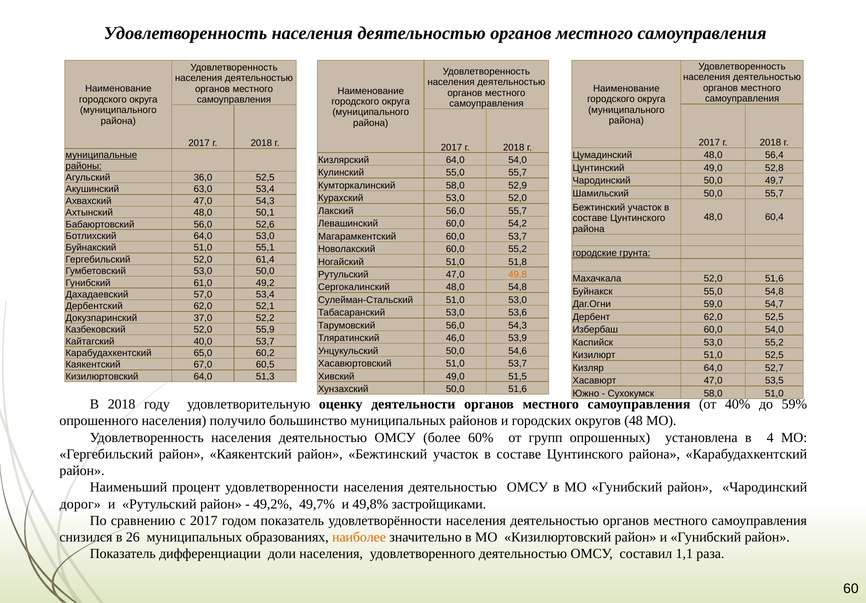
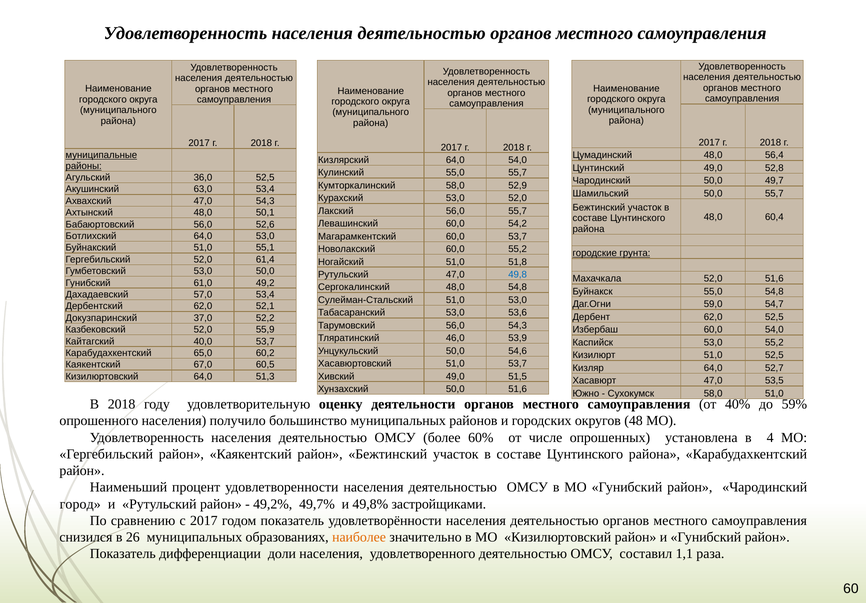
49,8 colour: orange -> blue
групп: групп -> числе
дорог: дорог -> город
